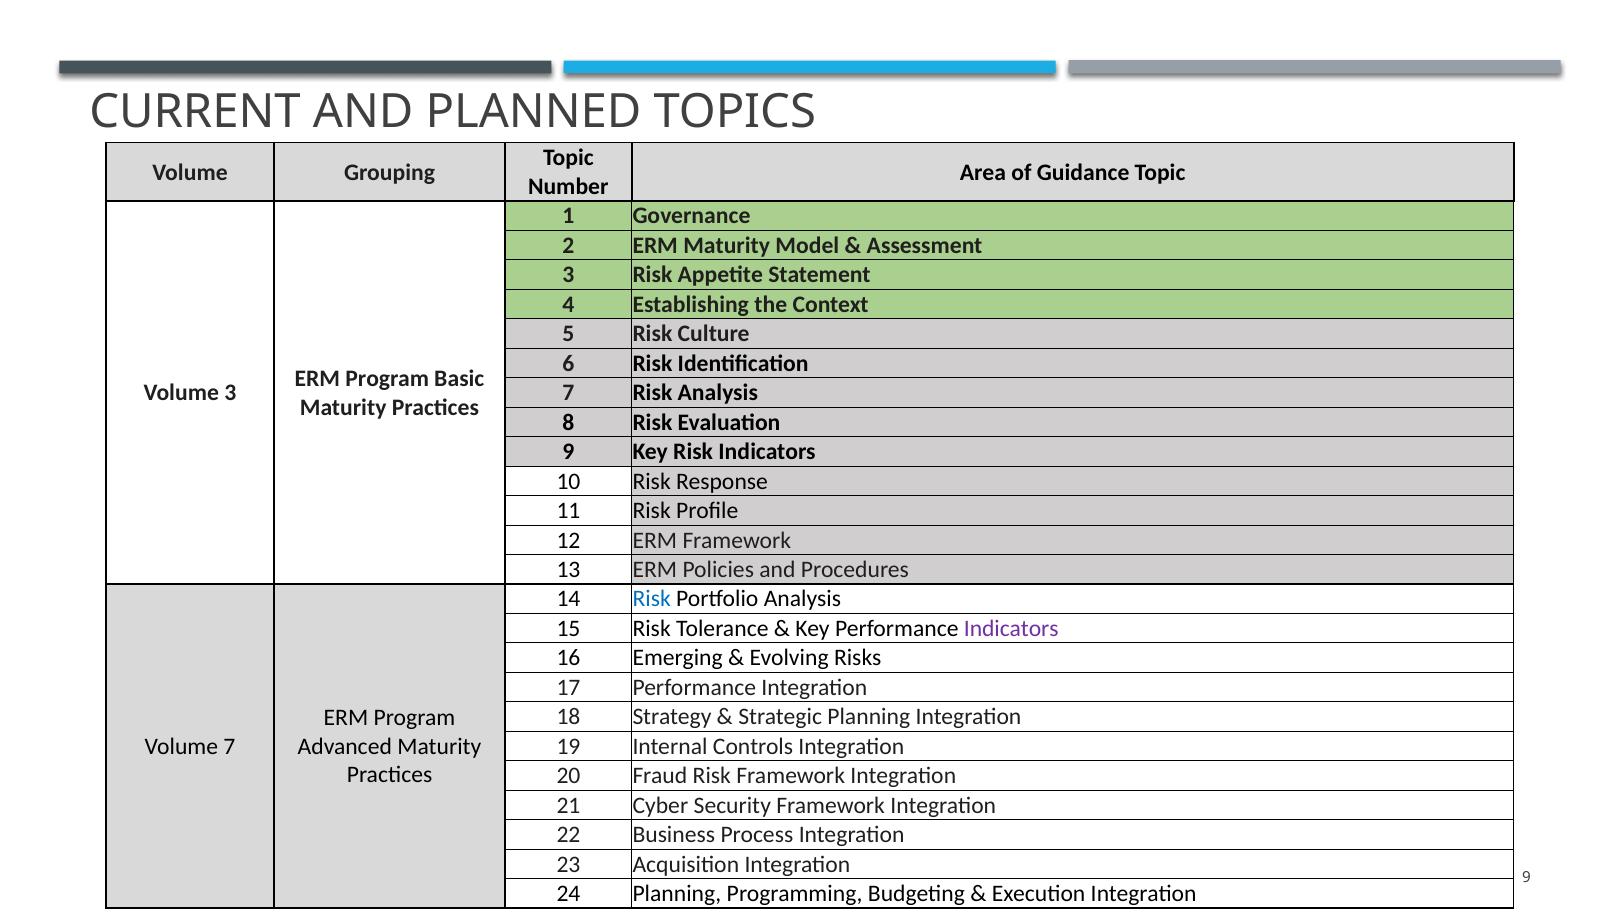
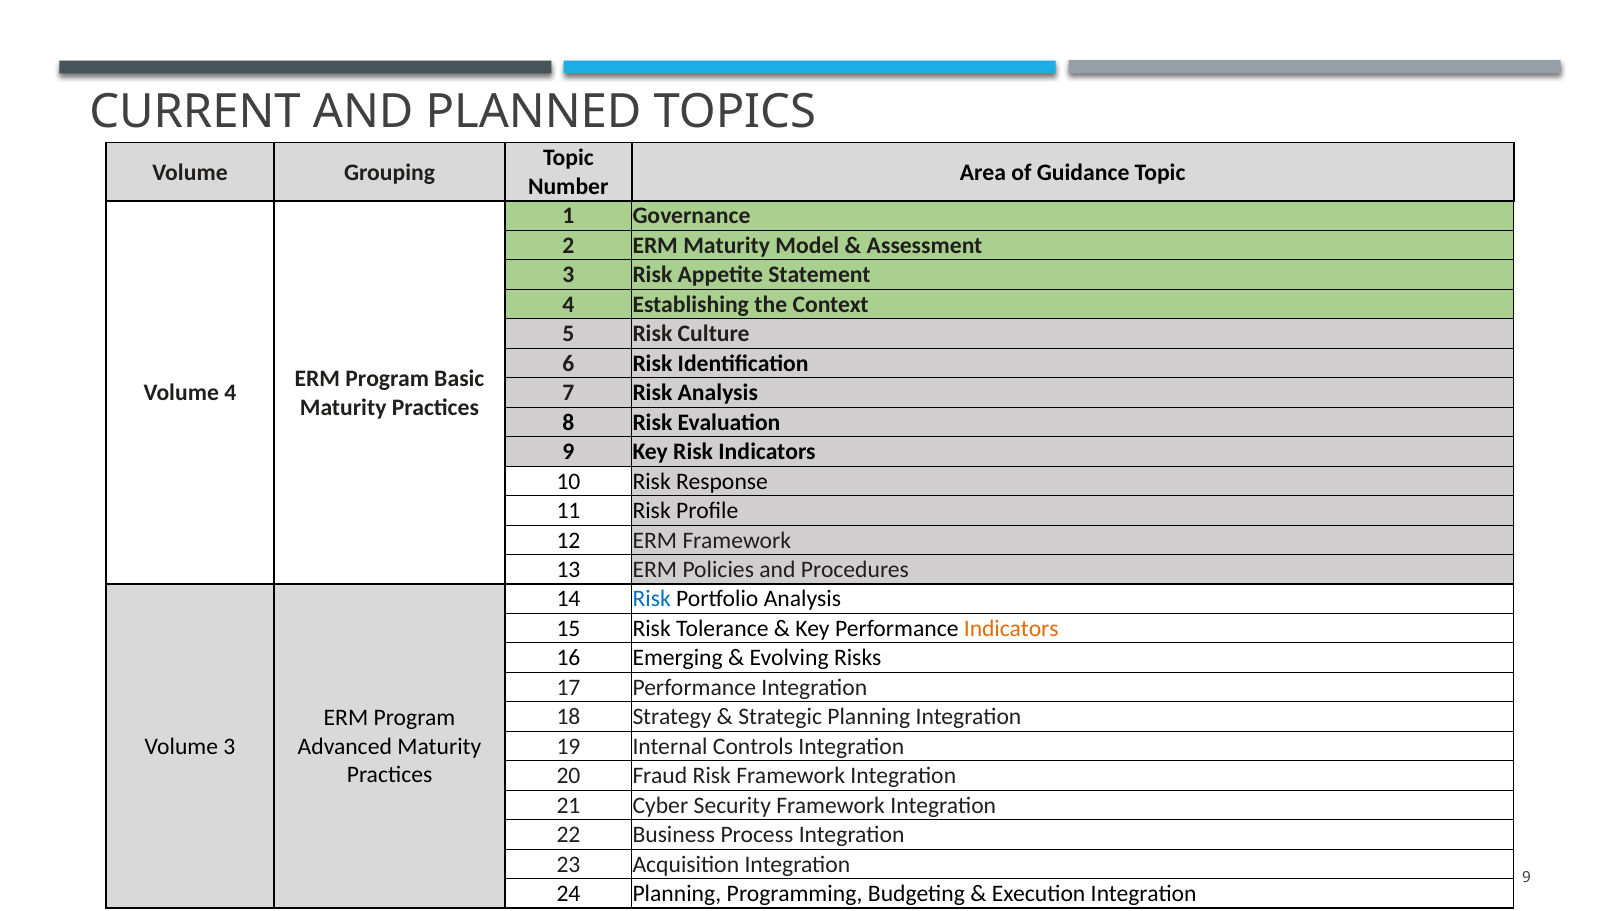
Volume 3: 3 -> 4
Indicators at (1011, 629) colour: purple -> orange
Volume 7: 7 -> 3
